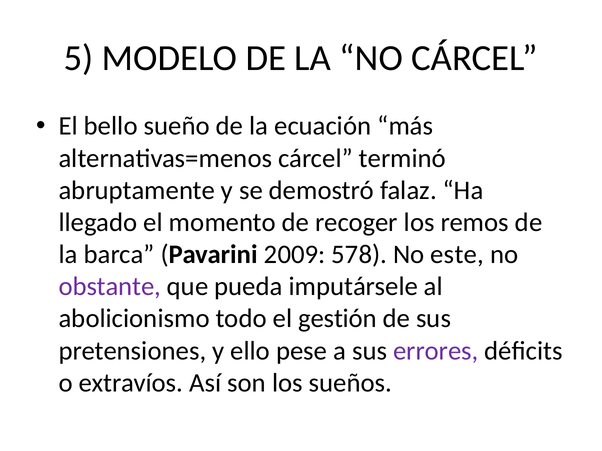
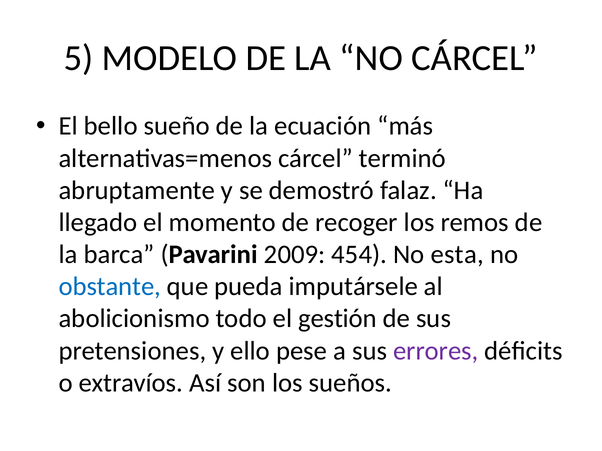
578: 578 -> 454
este: este -> esta
obstante colour: purple -> blue
